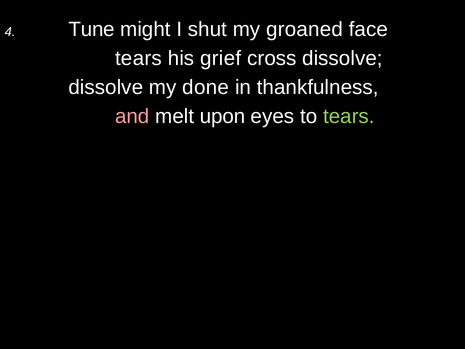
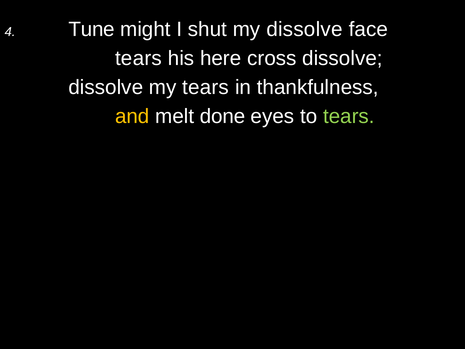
my groaned: groaned -> dissolve
grief: grief -> here
my done: done -> tears
and colour: pink -> yellow
upon: upon -> done
